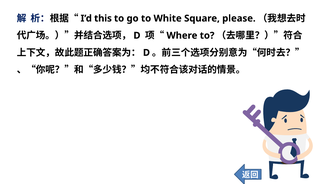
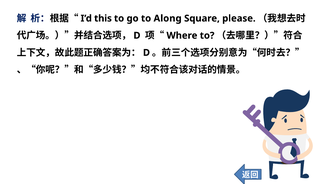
White: White -> Along
